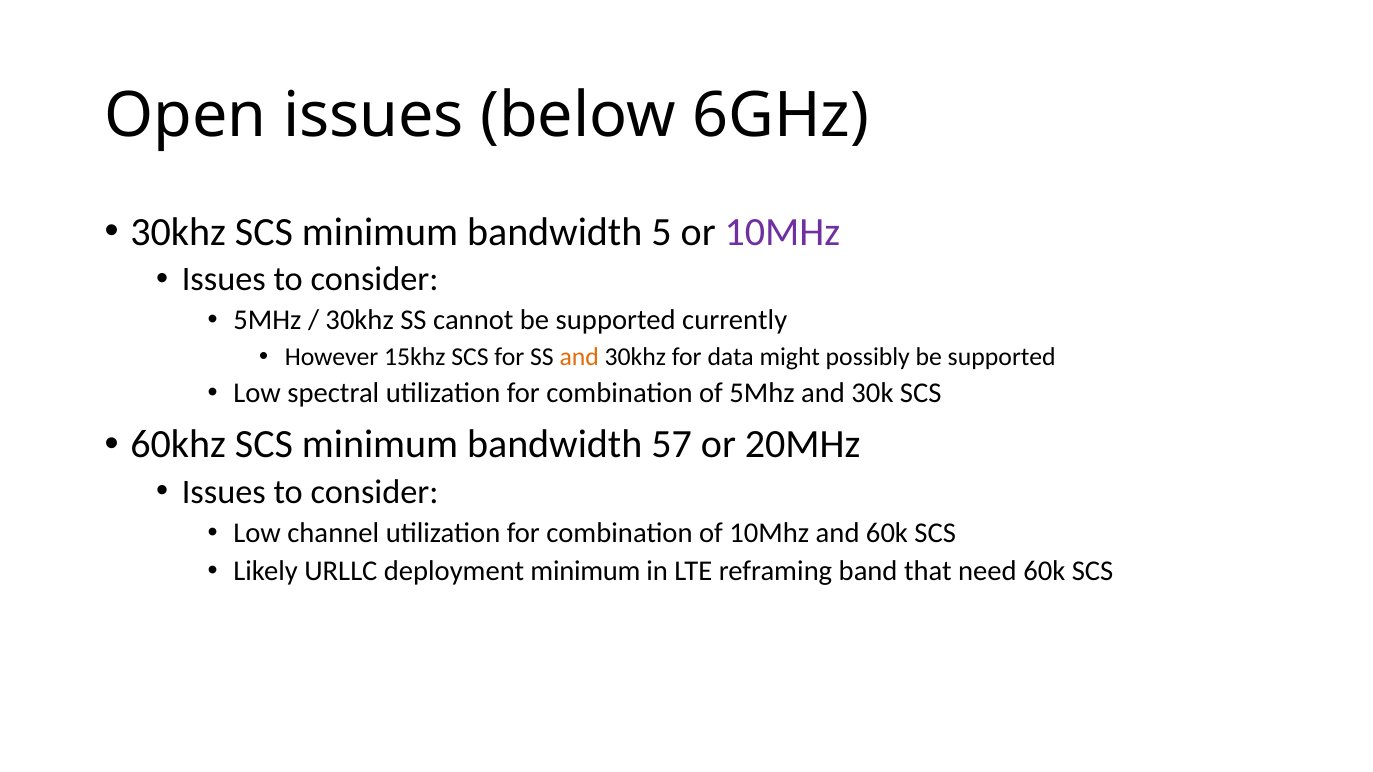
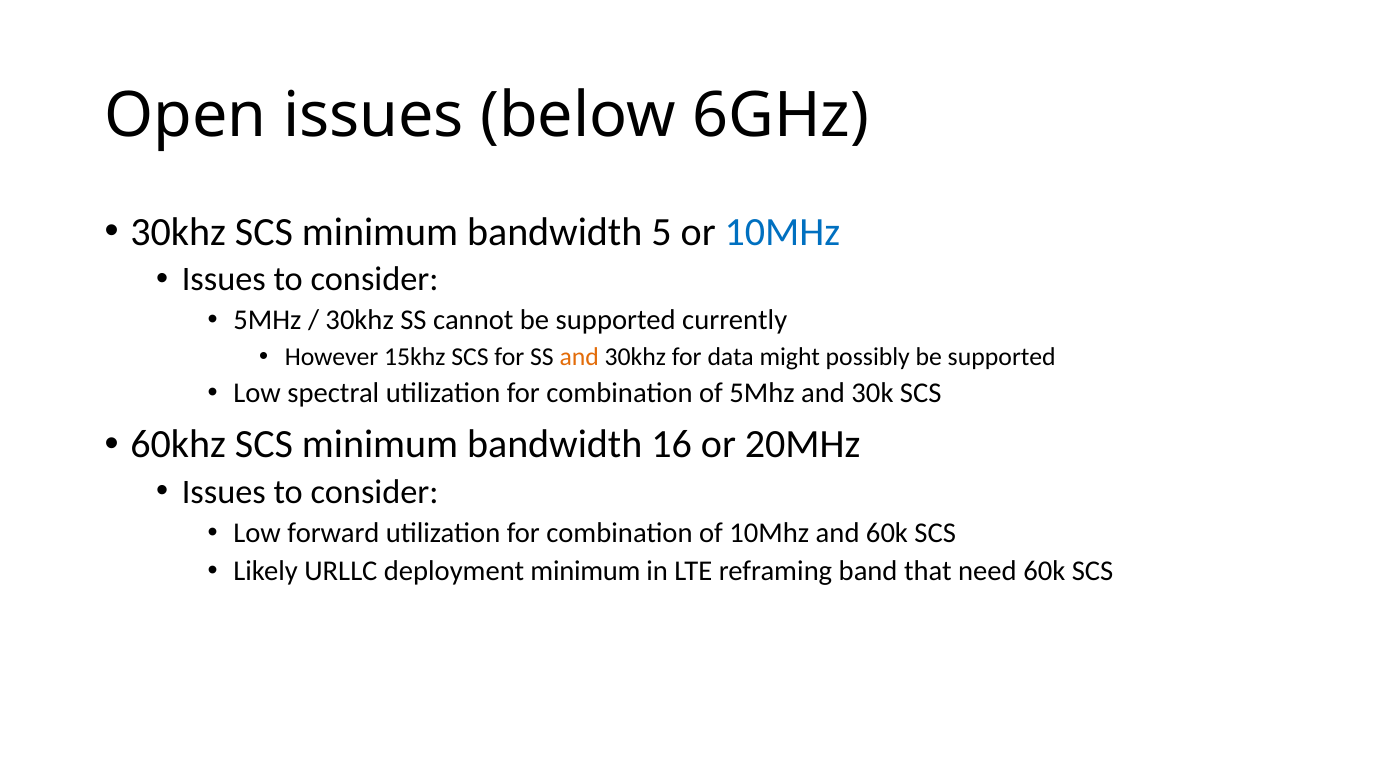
10MHz at (782, 232) colour: purple -> blue
57: 57 -> 16
channel: channel -> forward
